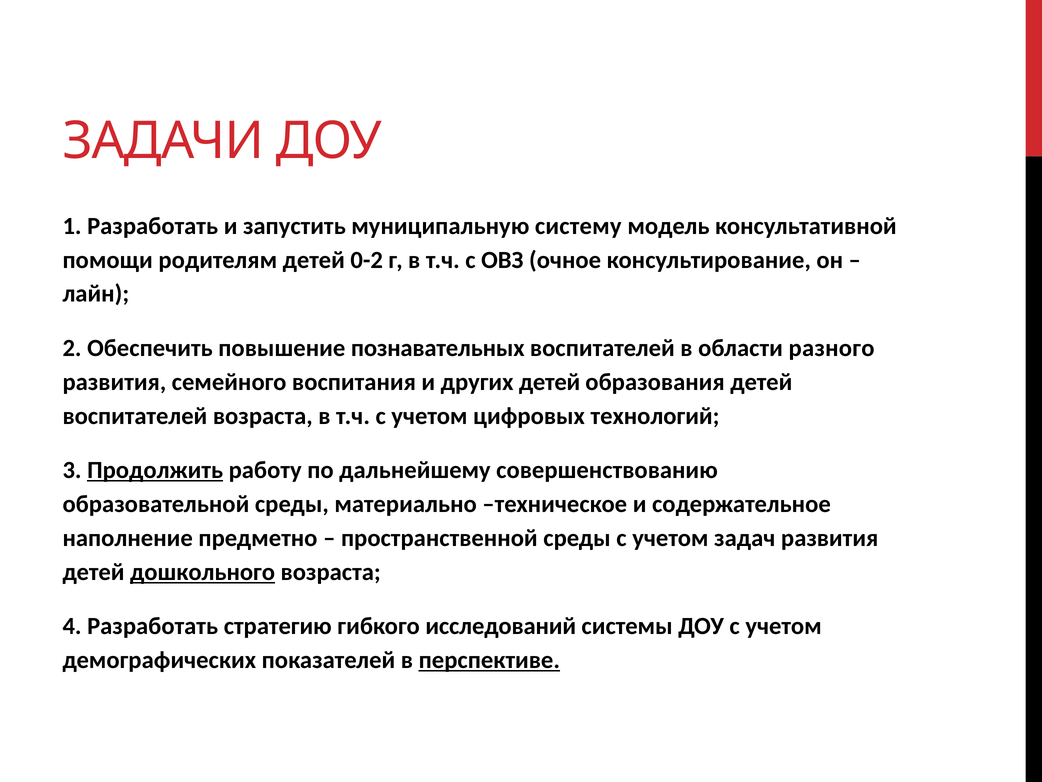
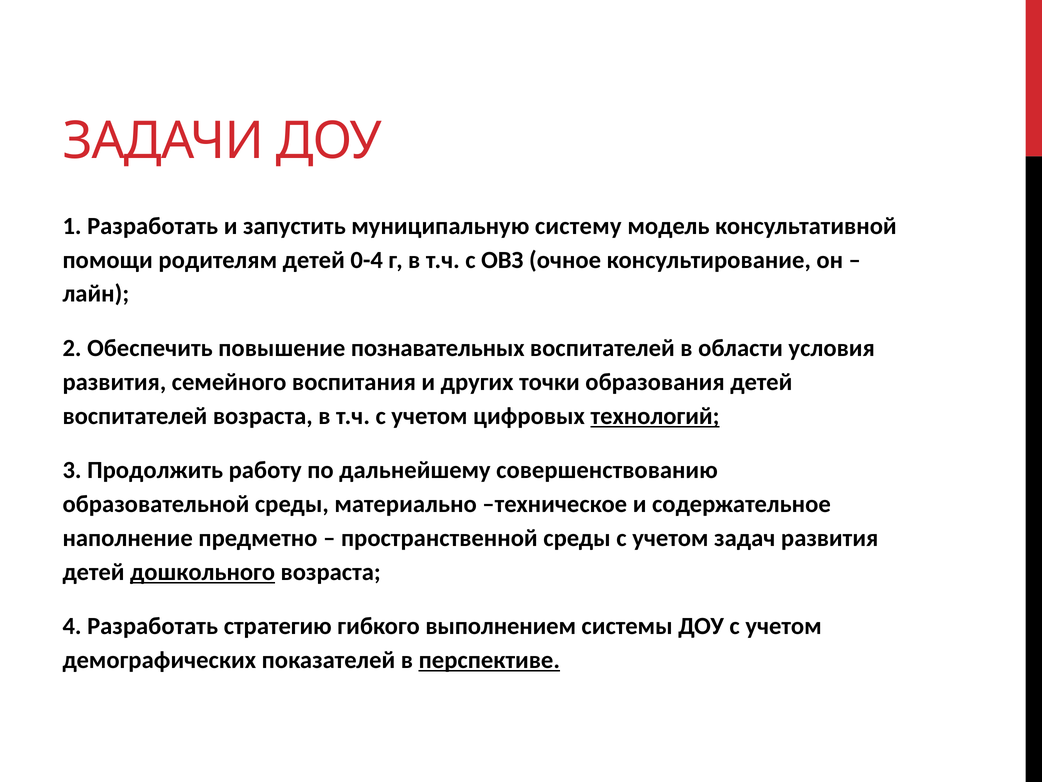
0-2: 0-2 -> 0-4
разного: разного -> условия
других детей: детей -> точки
технологий underline: none -> present
Продолжить underline: present -> none
исследований: исследований -> выполнением
